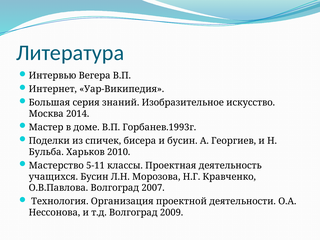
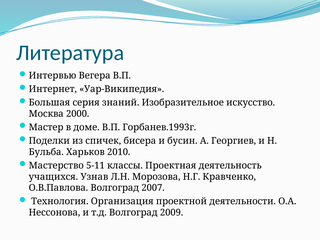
2014: 2014 -> 2000
учащихся Бусин: Бусин -> Узнав
